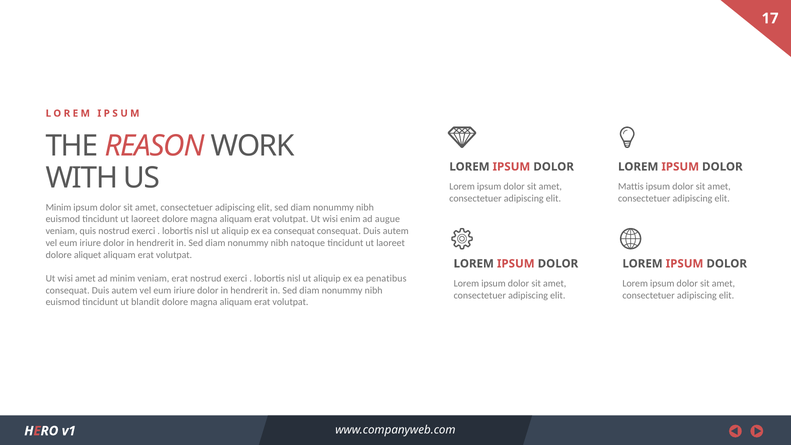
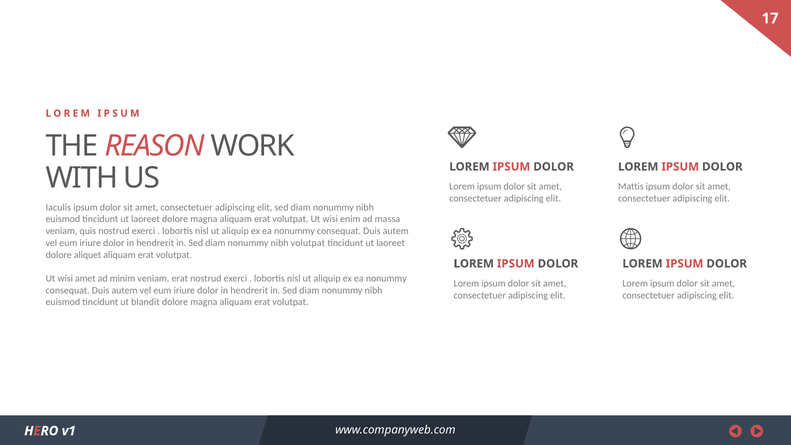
Minim at (58, 207): Minim -> Iaculis
augue: augue -> massa
consequat at (294, 231): consequat -> nonummy
nibh natoque: natoque -> volutpat
penatibus at (386, 278): penatibus -> nonummy
